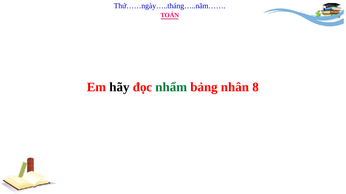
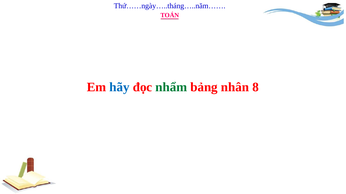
hãy colour: black -> blue
